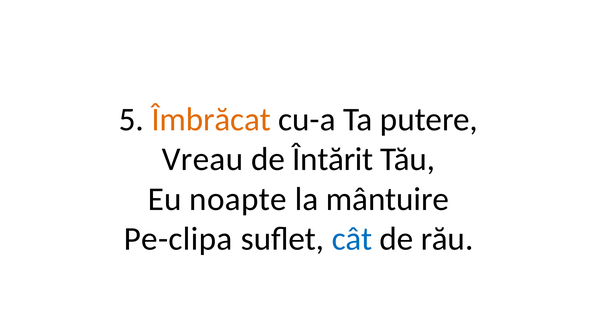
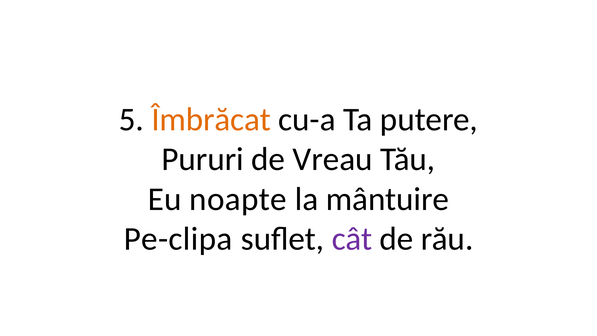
Vreau: Vreau -> Pururi
Întărit: Întărit -> Vreau
cât colour: blue -> purple
